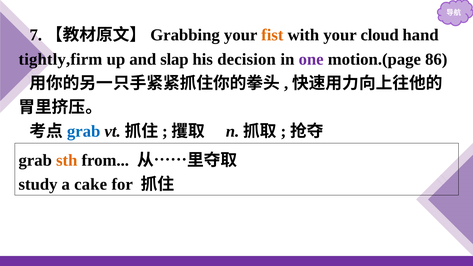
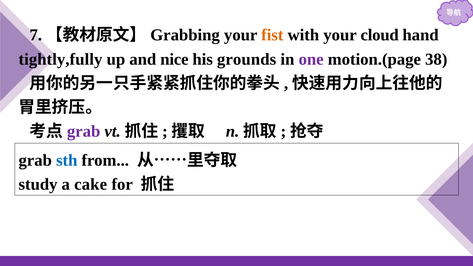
tightly,firm: tightly,firm -> tightly,fully
slap: slap -> nice
decision: decision -> grounds
86: 86 -> 38
grab at (84, 131) colour: blue -> purple
sth colour: orange -> blue
